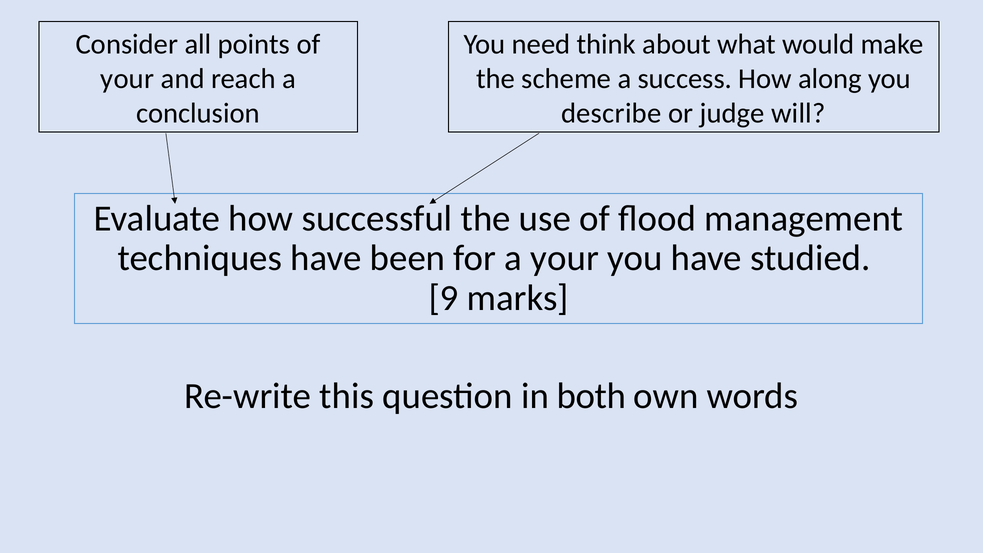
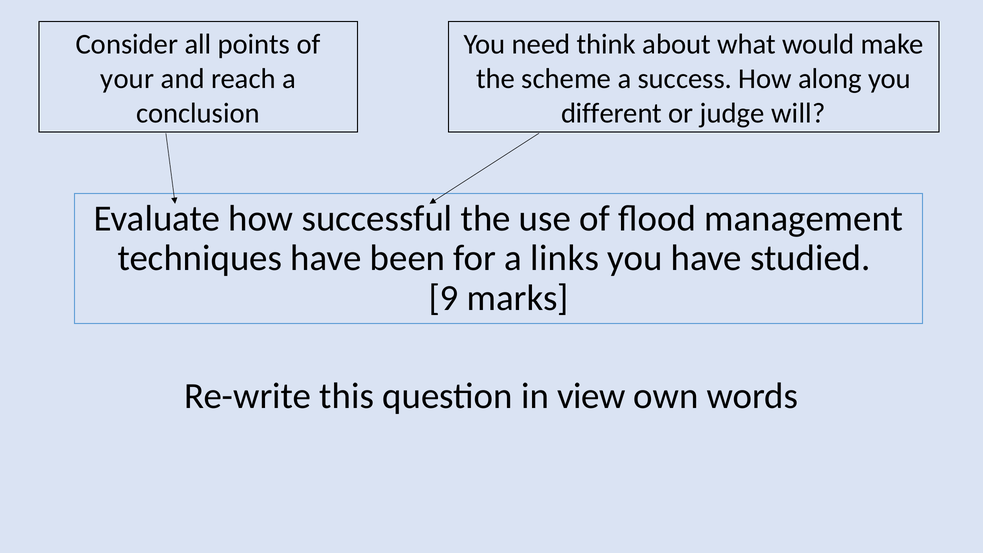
describe: describe -> different
a your: your -> links
both: both -> view
